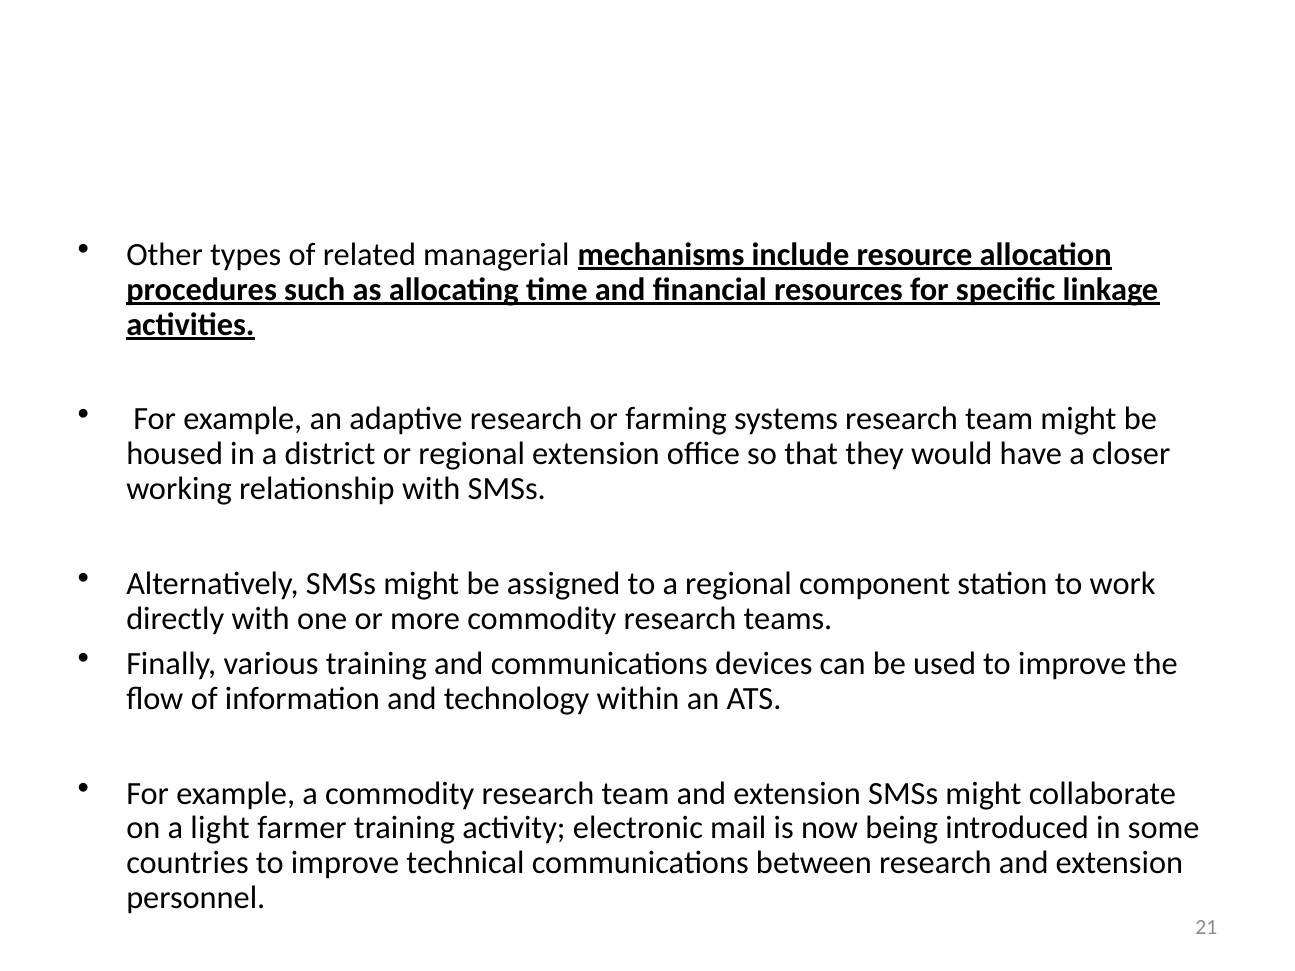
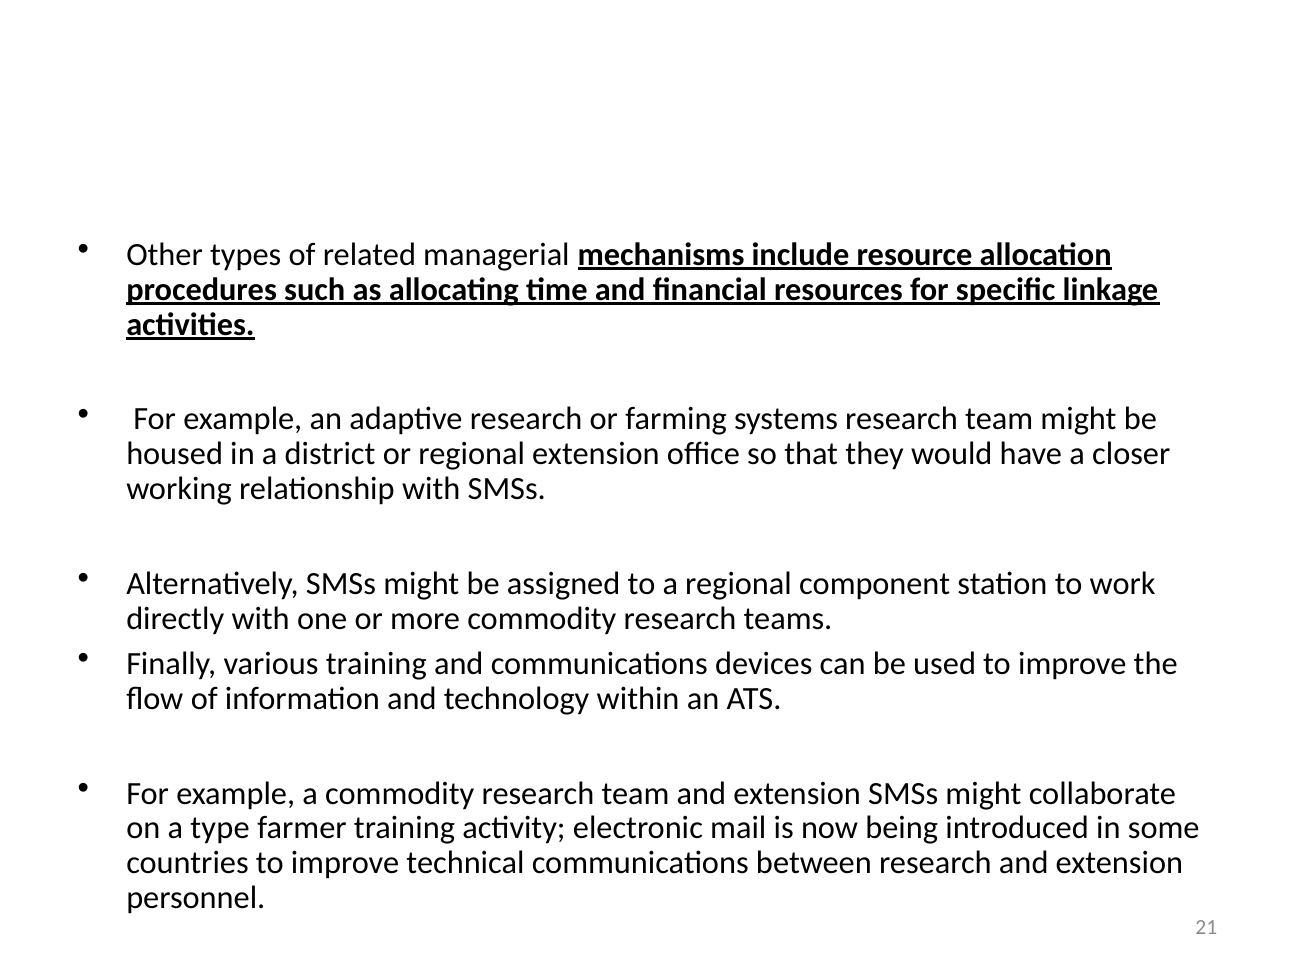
light: light -> type
